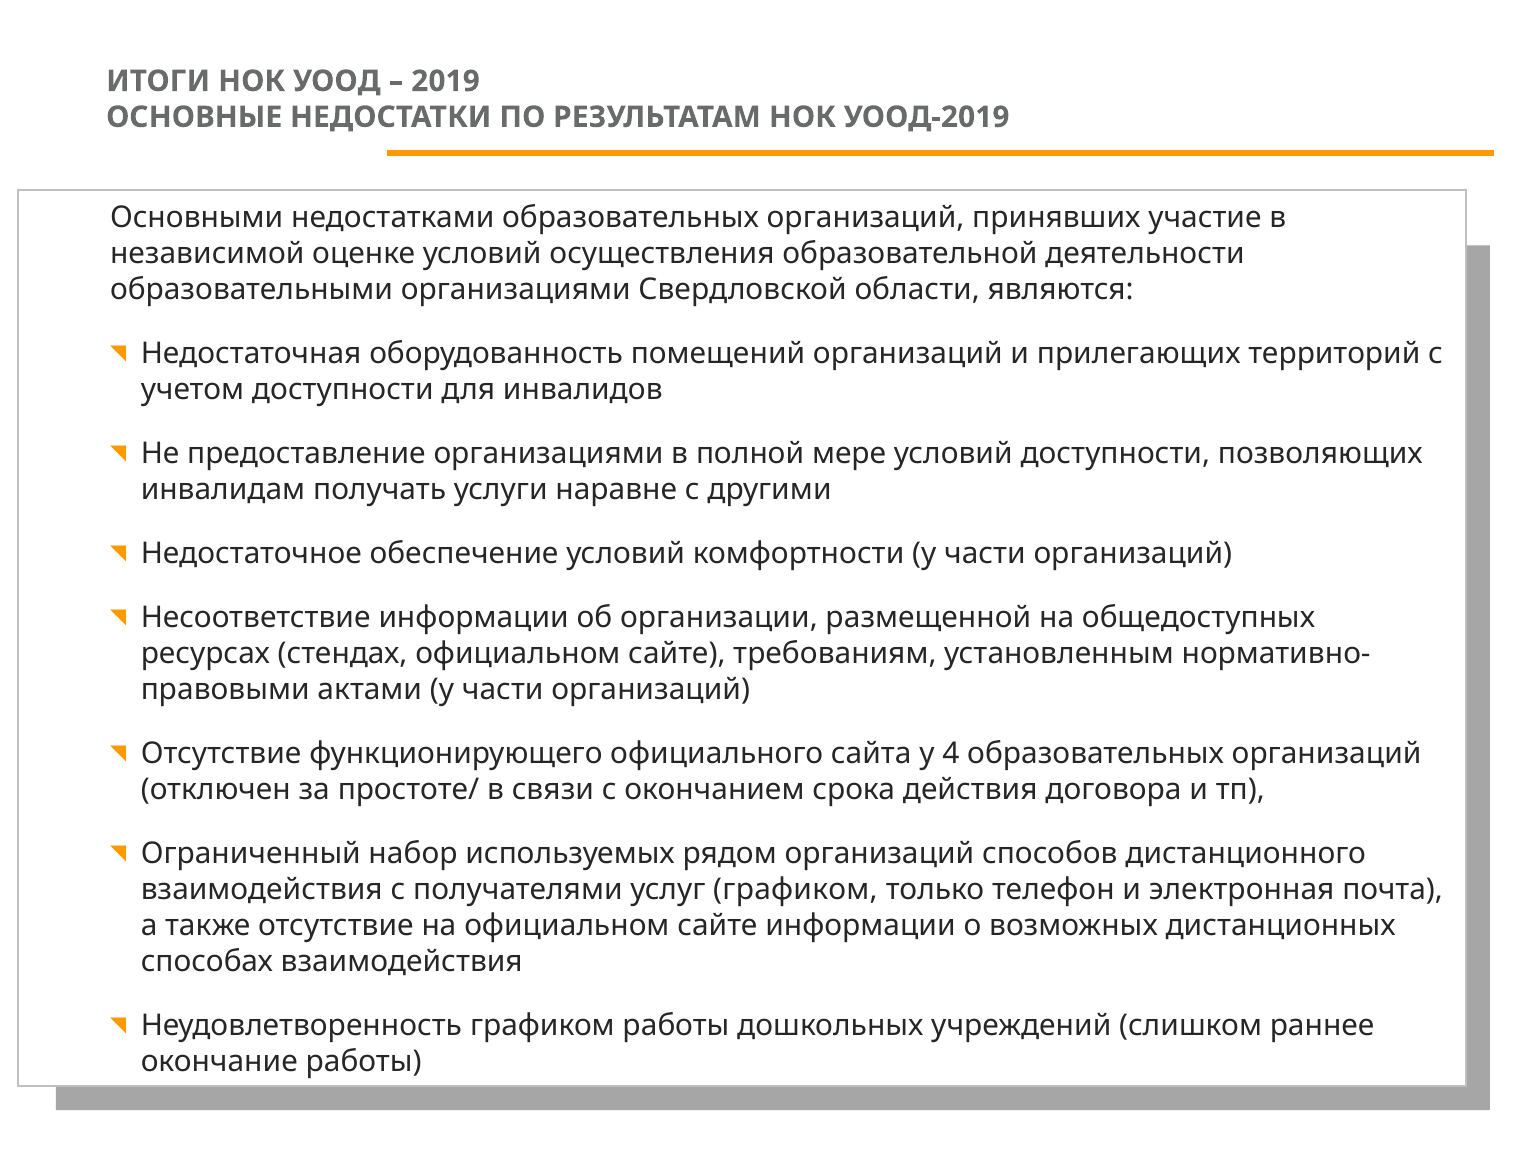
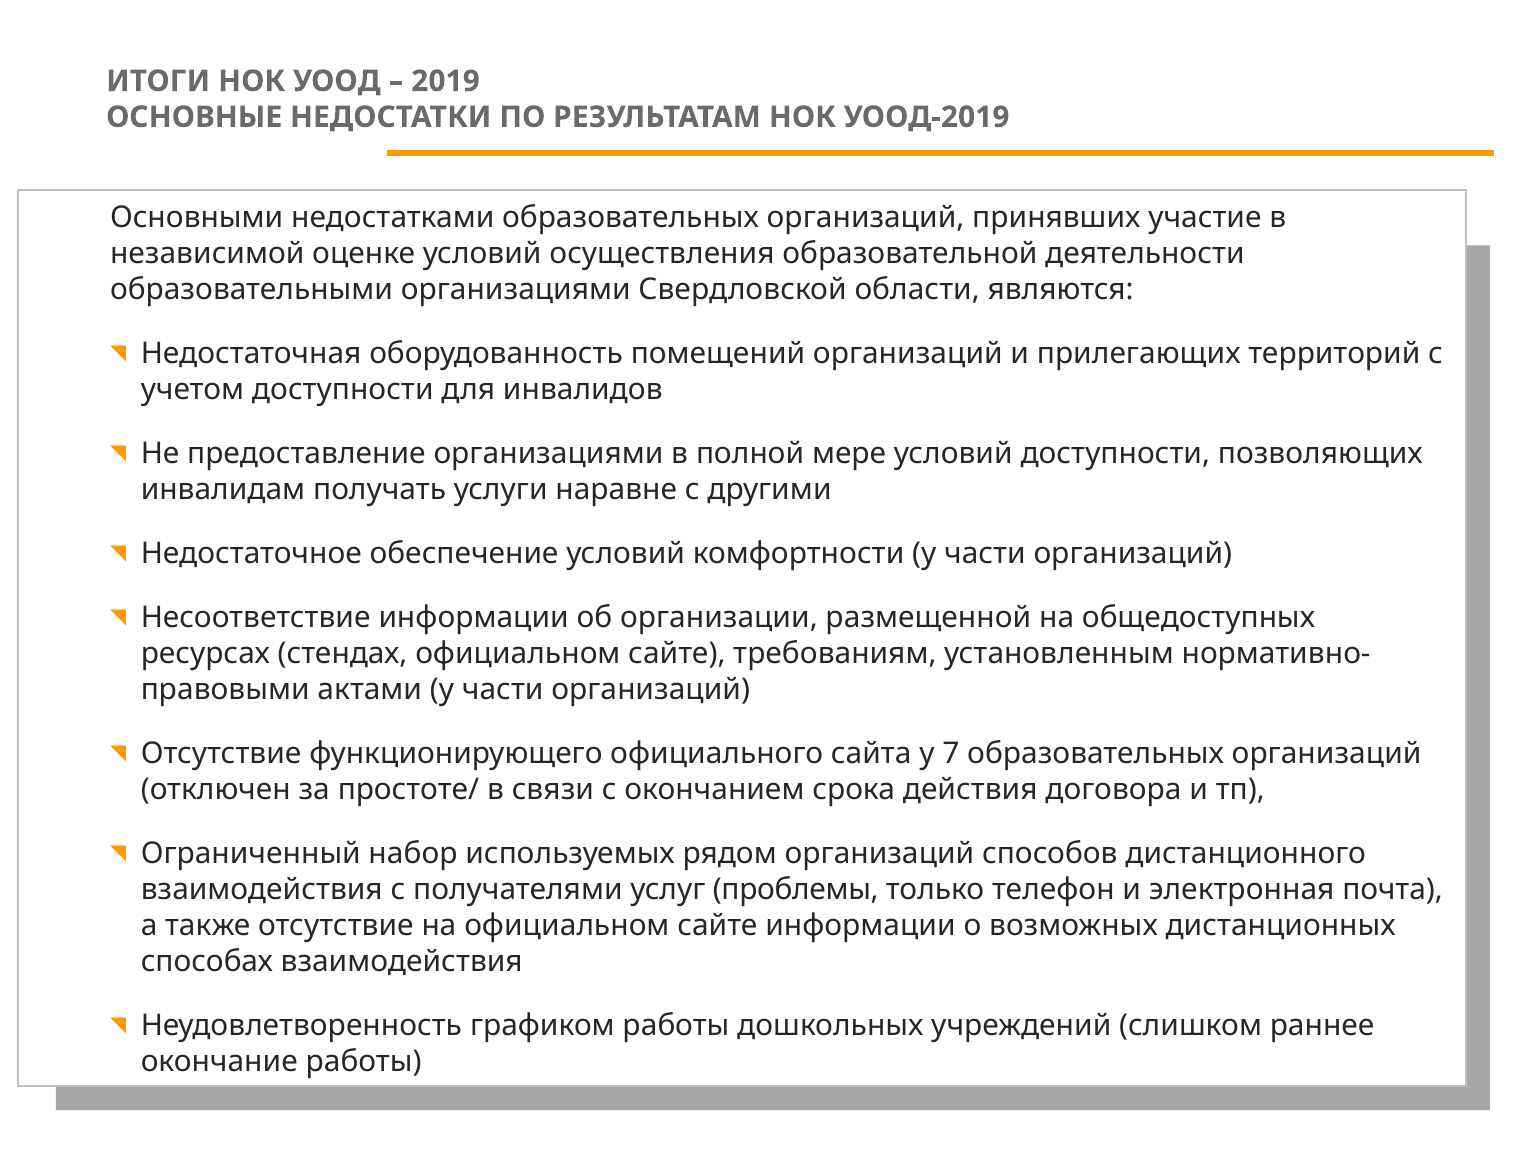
4: 4 -> 7
услуг графиком: графиком -> проблемы
